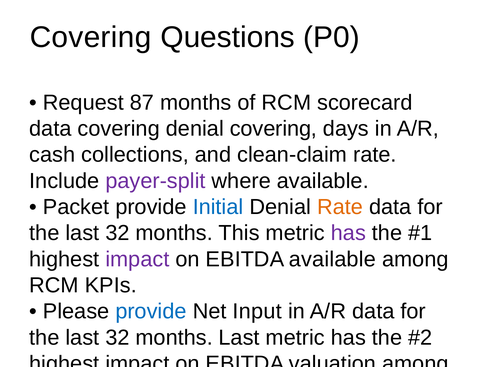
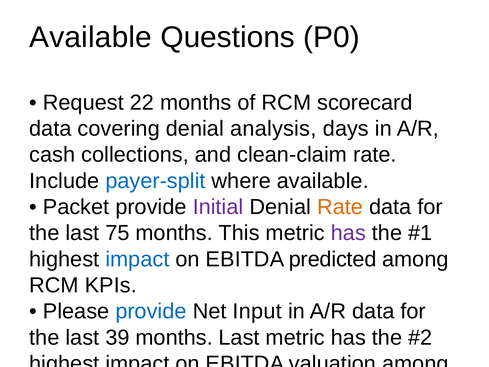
Covering at (91, 37): Covering -> Available
87: 87 -> 22
denial covering: covering -> analysis
payer-split colour: purple -> blue
Initial colour: blue -> purple
32 at (117, 233): 32 -> 75
impact at (137, 259) colour: purple -> blue
EBITDA available: available -> predicted
32 at (117, 337): 32 -> 39
